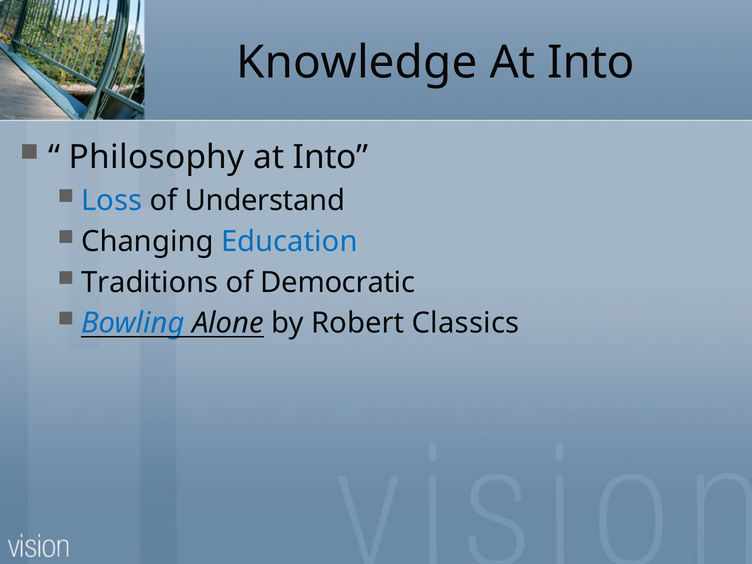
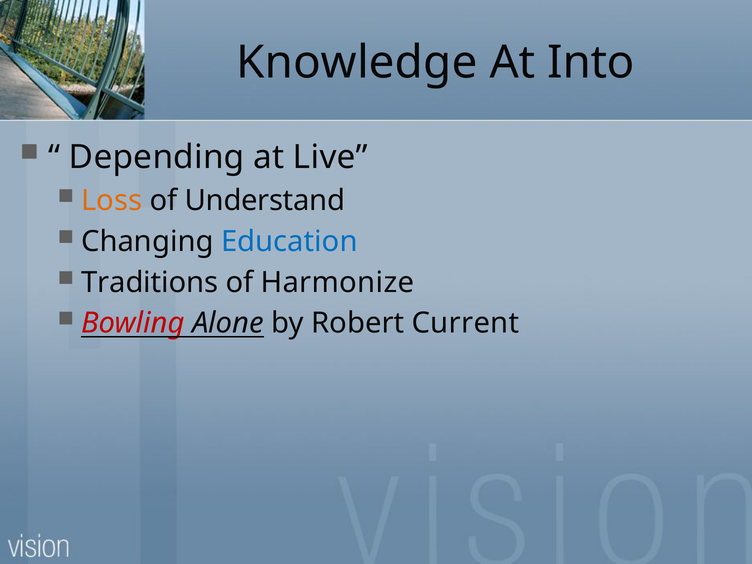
Philosophy: Philosophy -> Depending
Into at (331, 157): Into -> Live
Loss colour: blue -> orange
Democratic: Democratic -> Harmonize
Bowling colour: blue -> red
Classics: Classics -> Current
